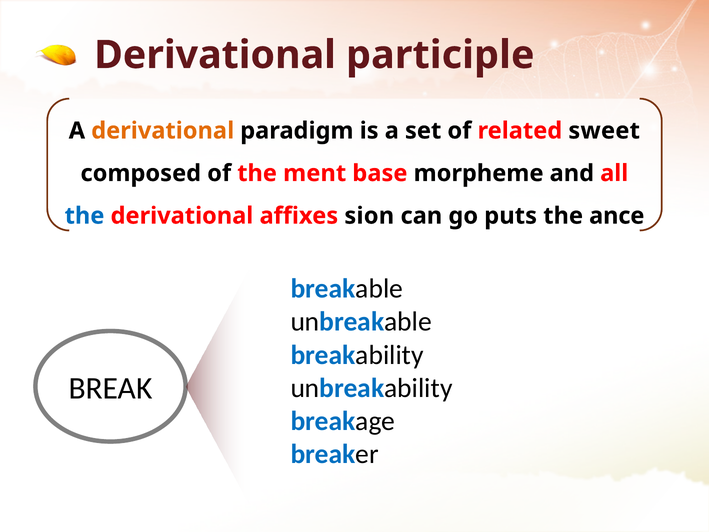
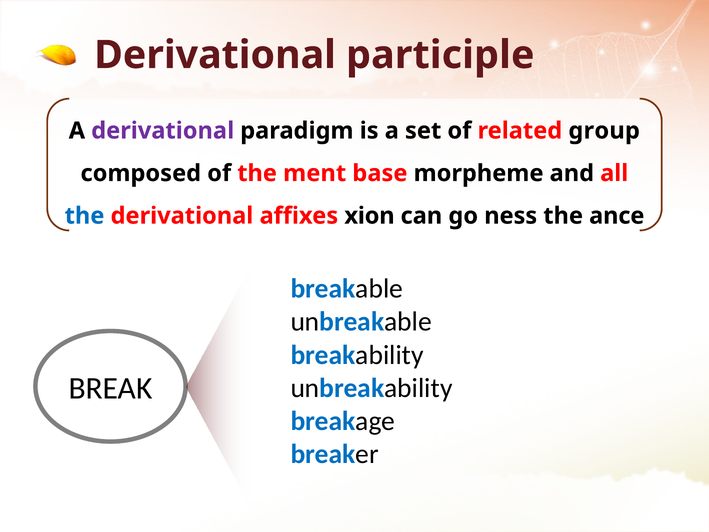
derivational at (163, 131) colour: orange -> purple
sweet: sweet -> group
sion: sion -> xion
puts: puts -> ness
